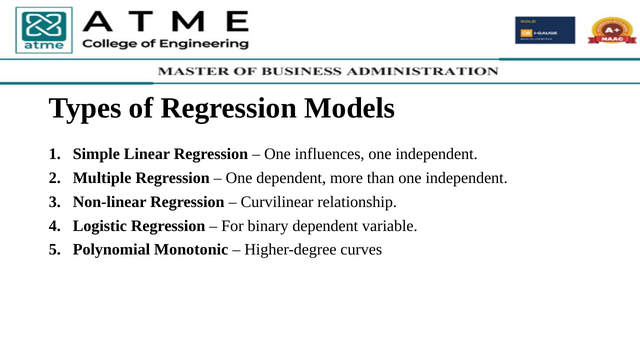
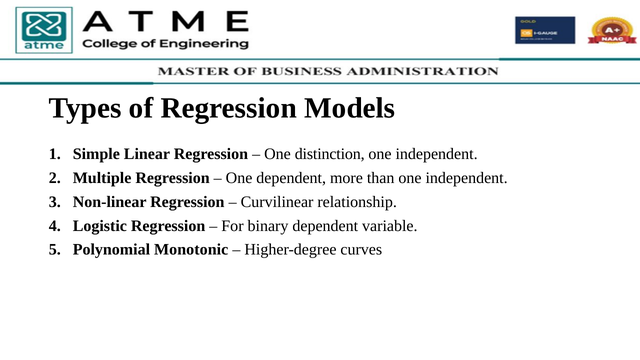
influences: influences -> distinction
